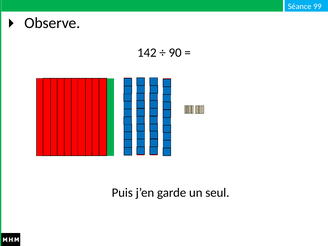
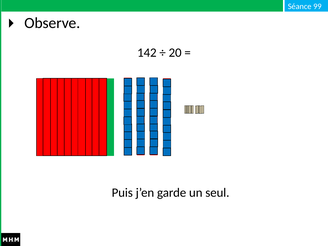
90: 90 -> 20
